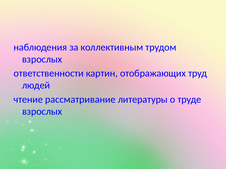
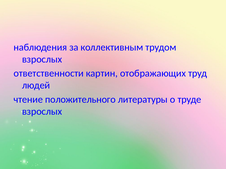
рассматривание: рассматривание -> положительного
